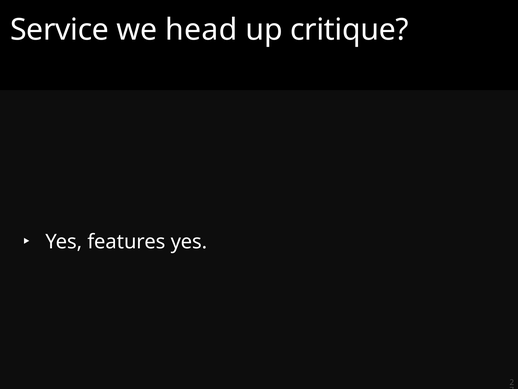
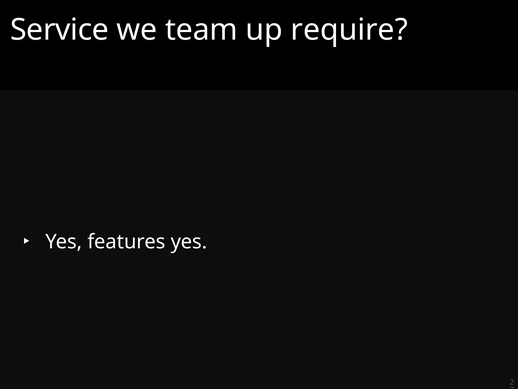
head: head -> team
critique: critique -> require
